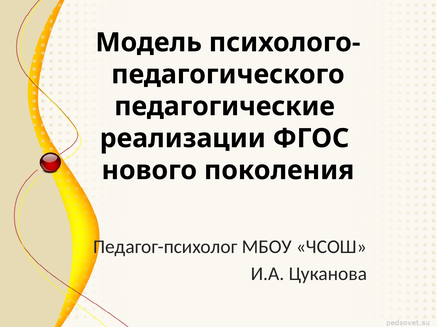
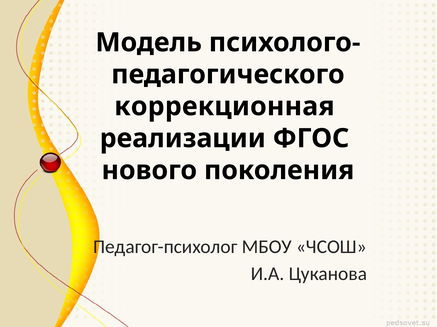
педагогические: педагогические -> коррекционная
